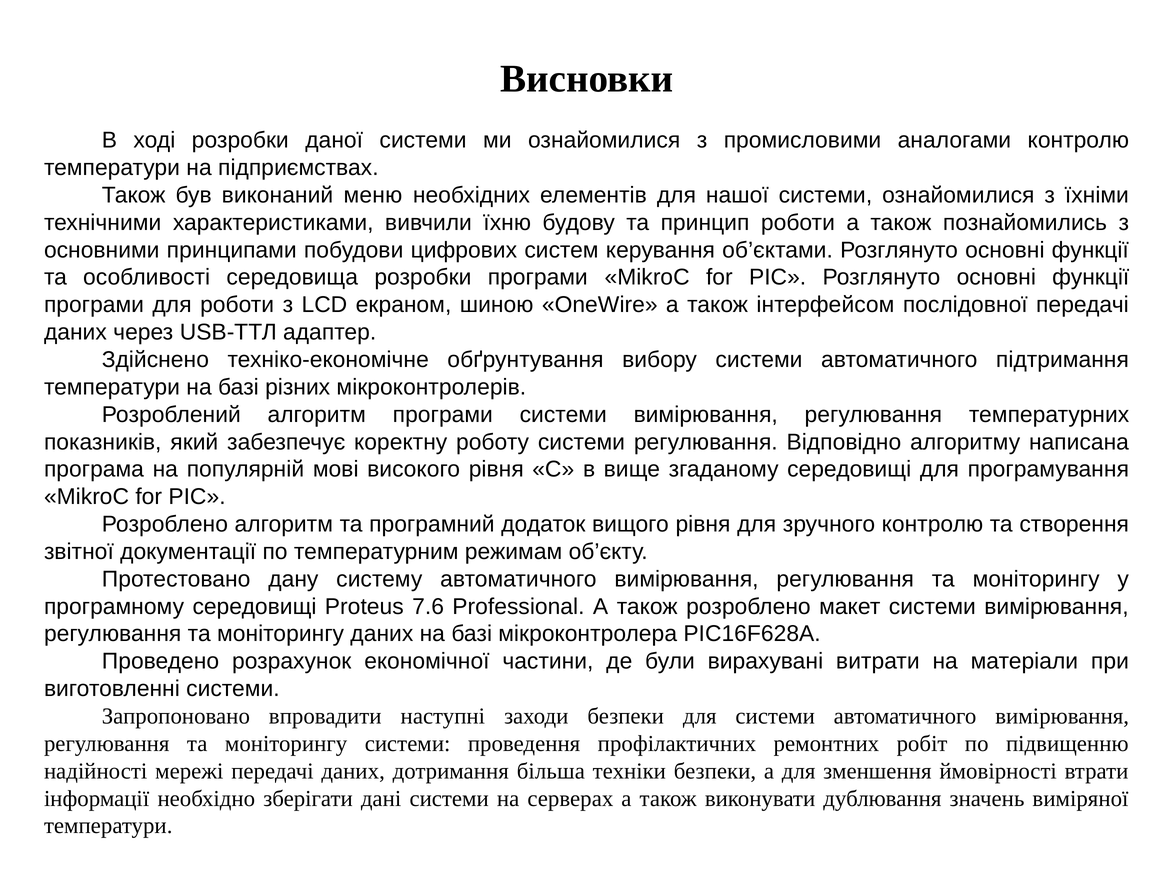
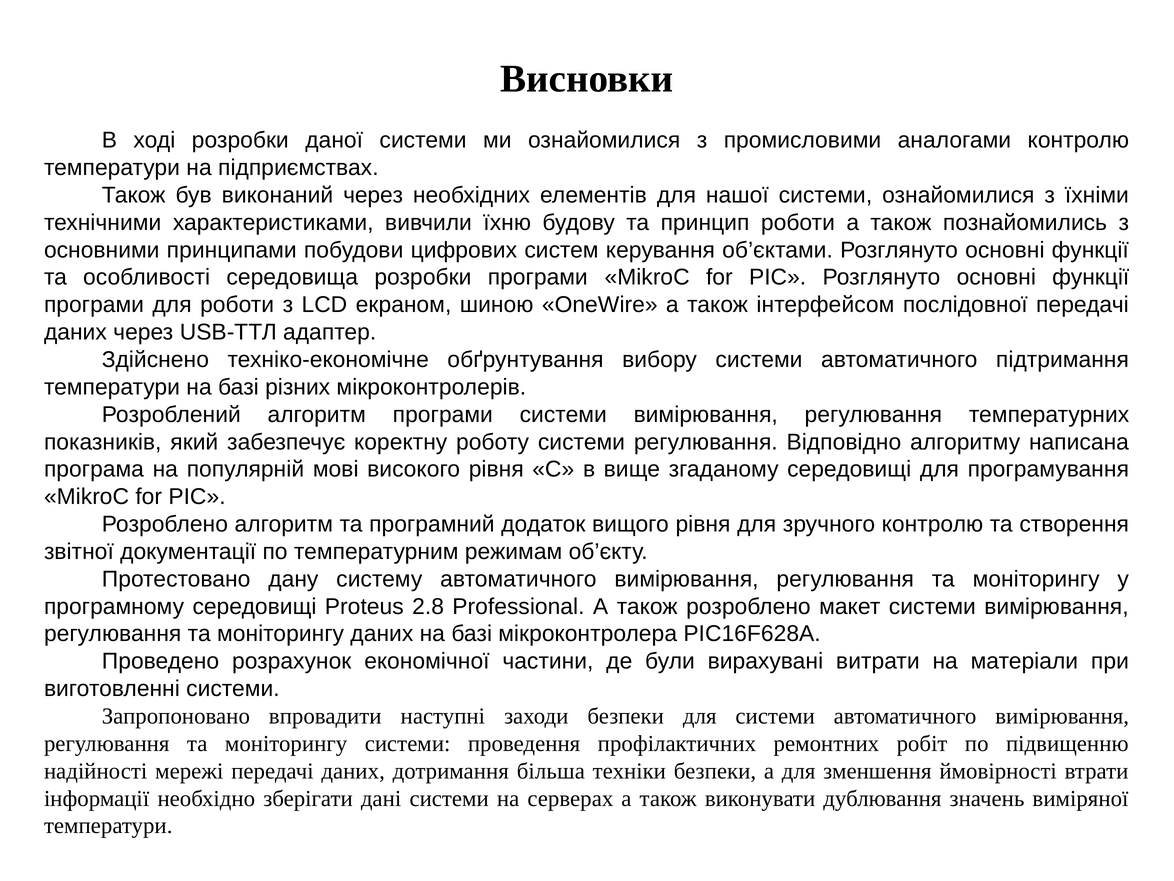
виконаний меню: меню -> через
7.6: 7.6 -> 2.8
